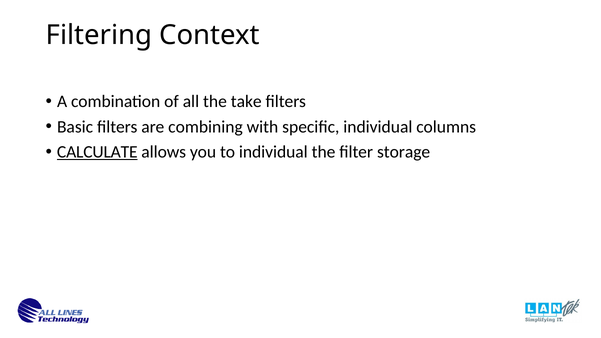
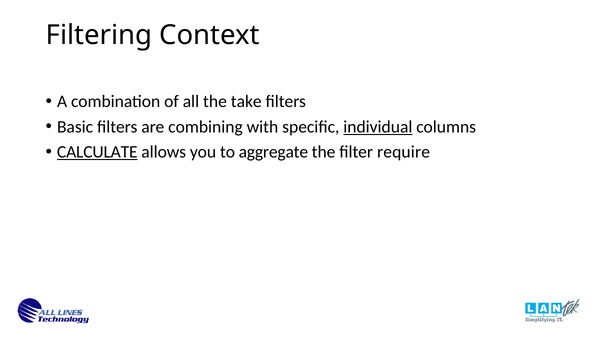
individual at (378, 127) underline: none -> present
to individual: individual -> aggregate
storage: storage -> require
